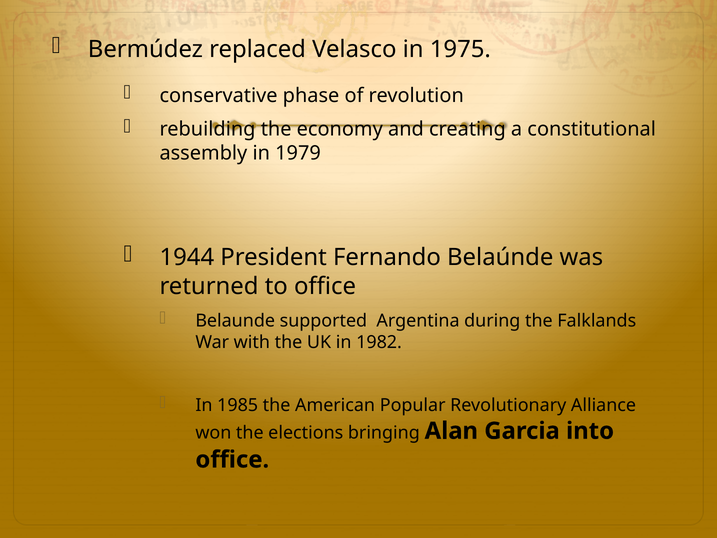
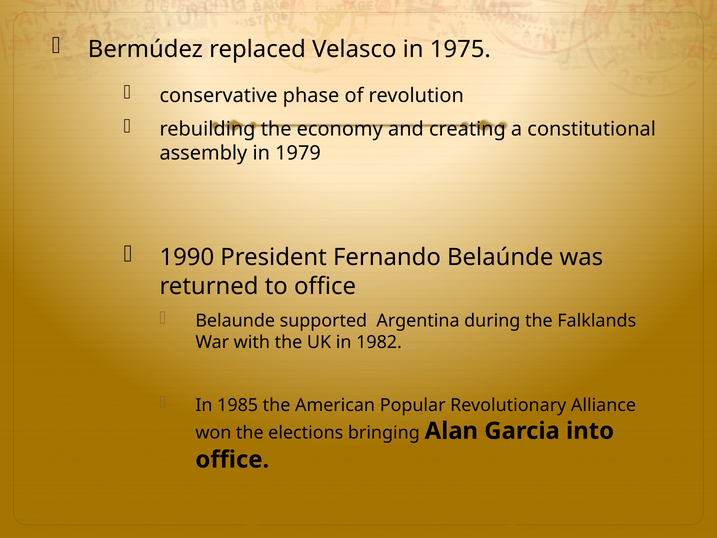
1944: 1944 -> 1990
